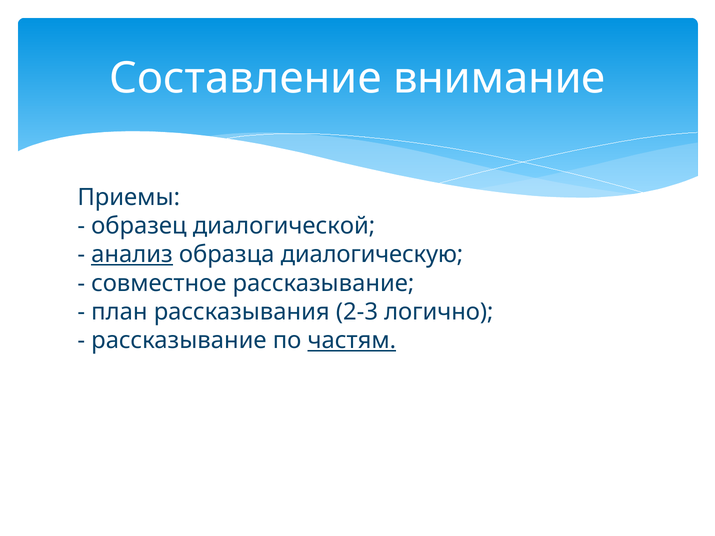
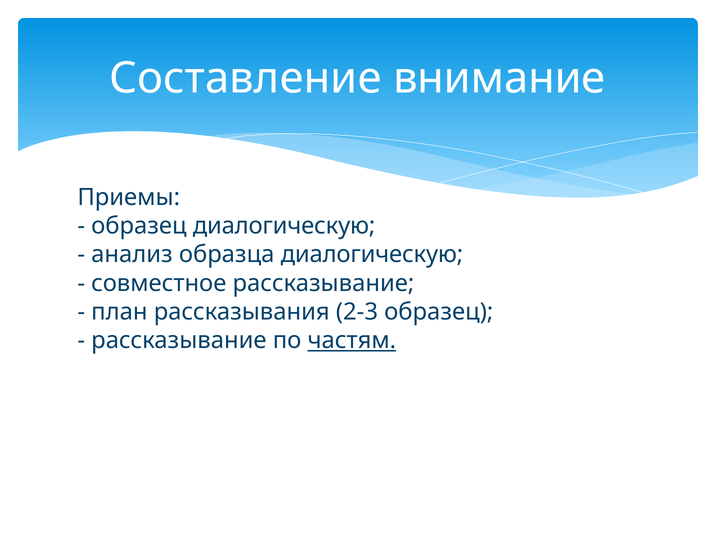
образец диалогической: диалогической -> диалогическую
анализ underline: present -> none
2-3 логично: логично -> образец
